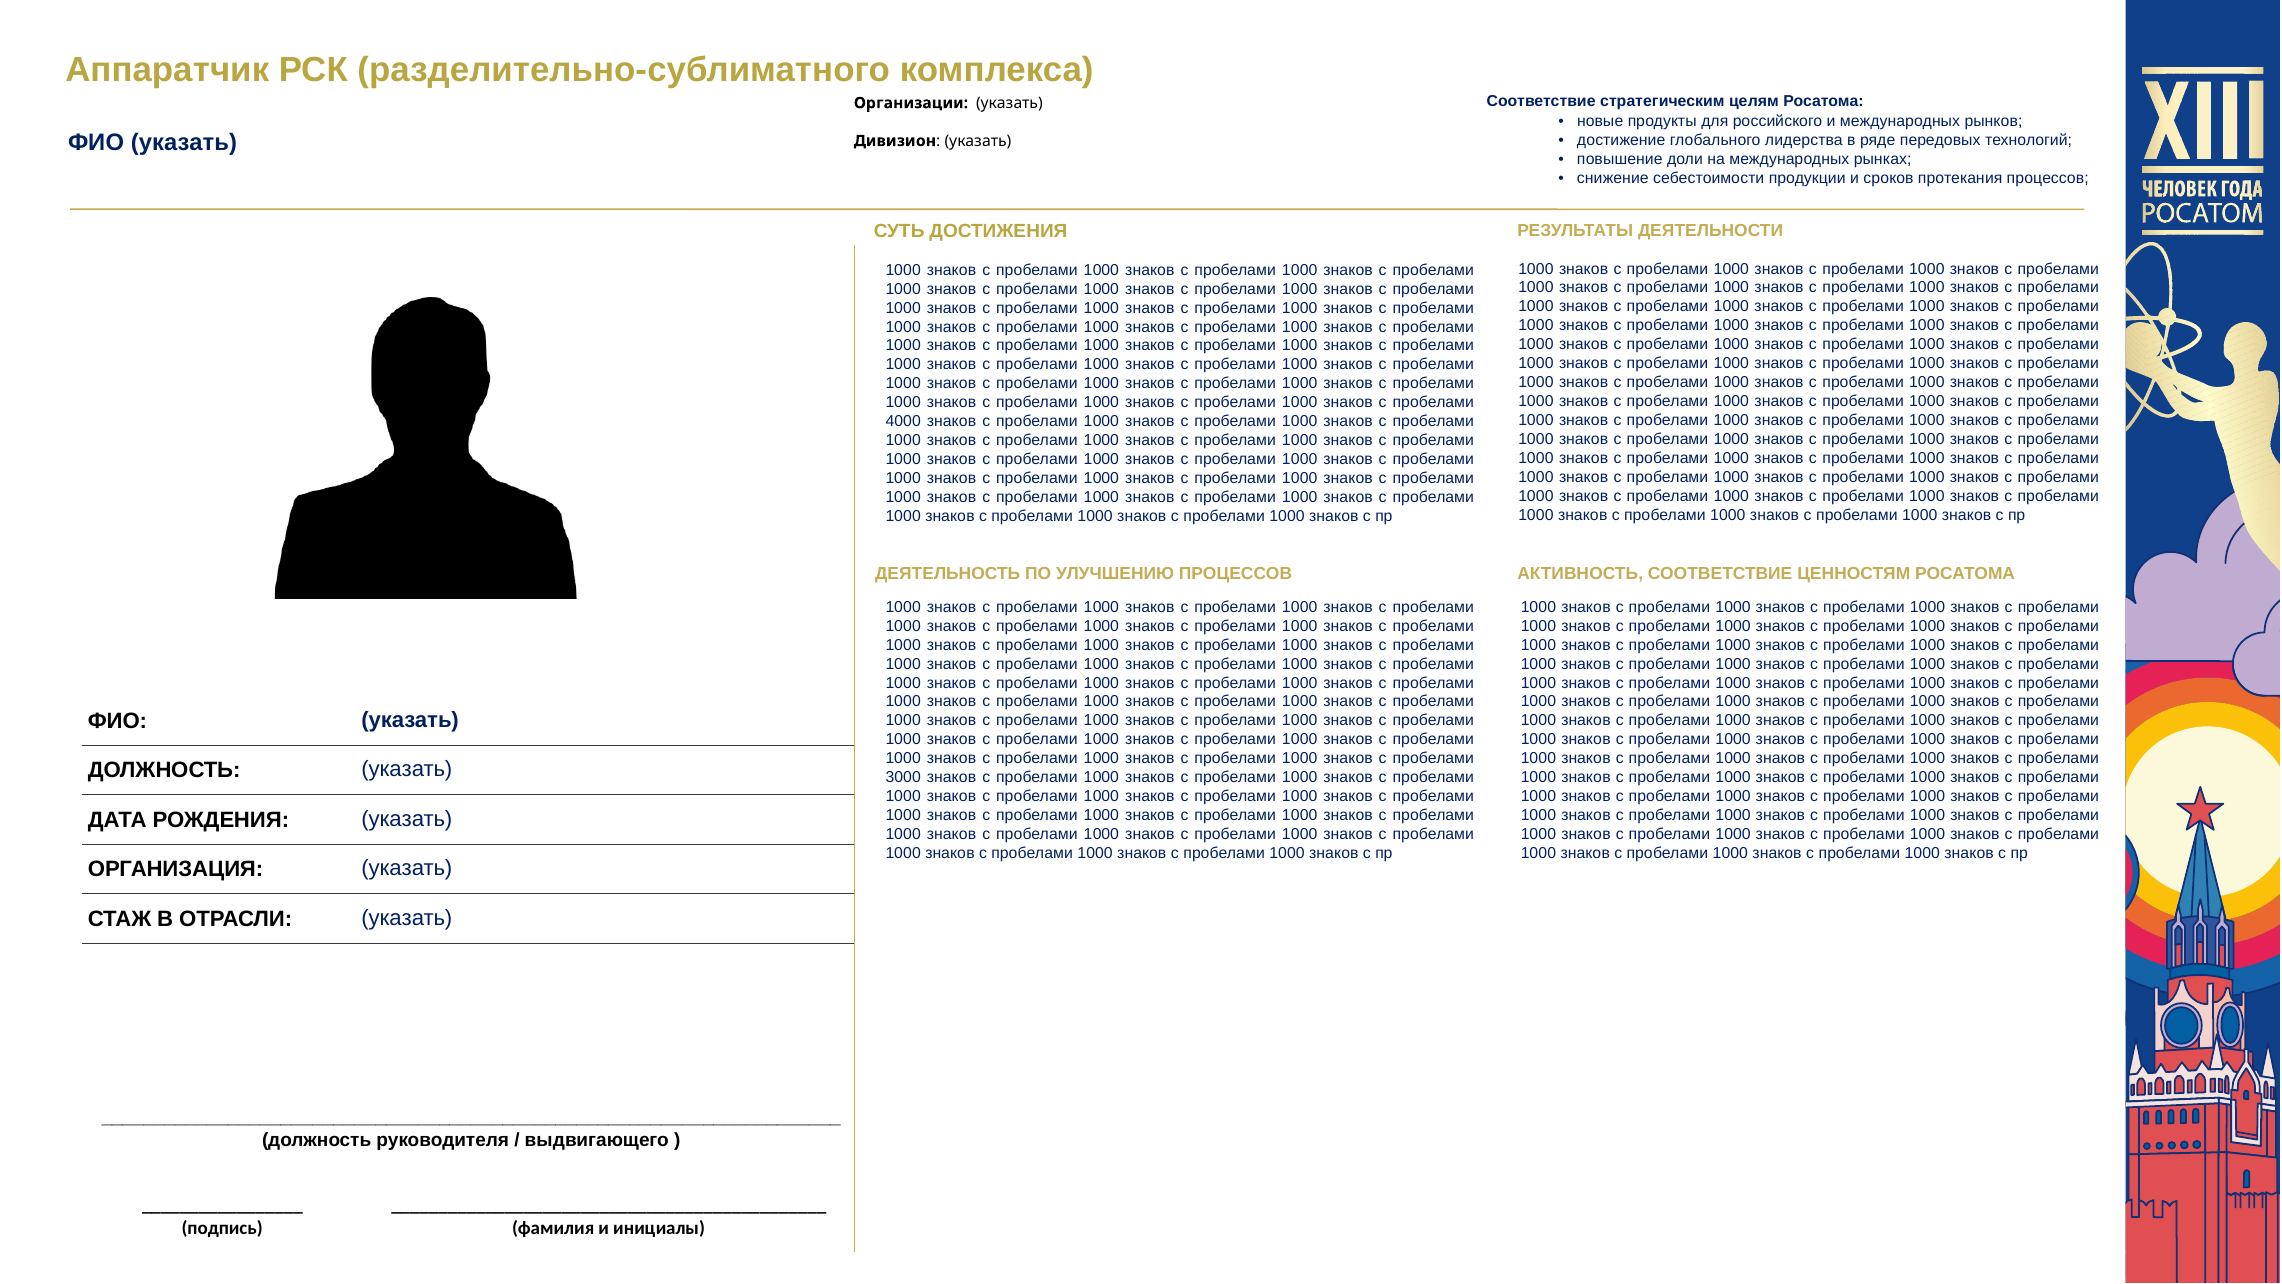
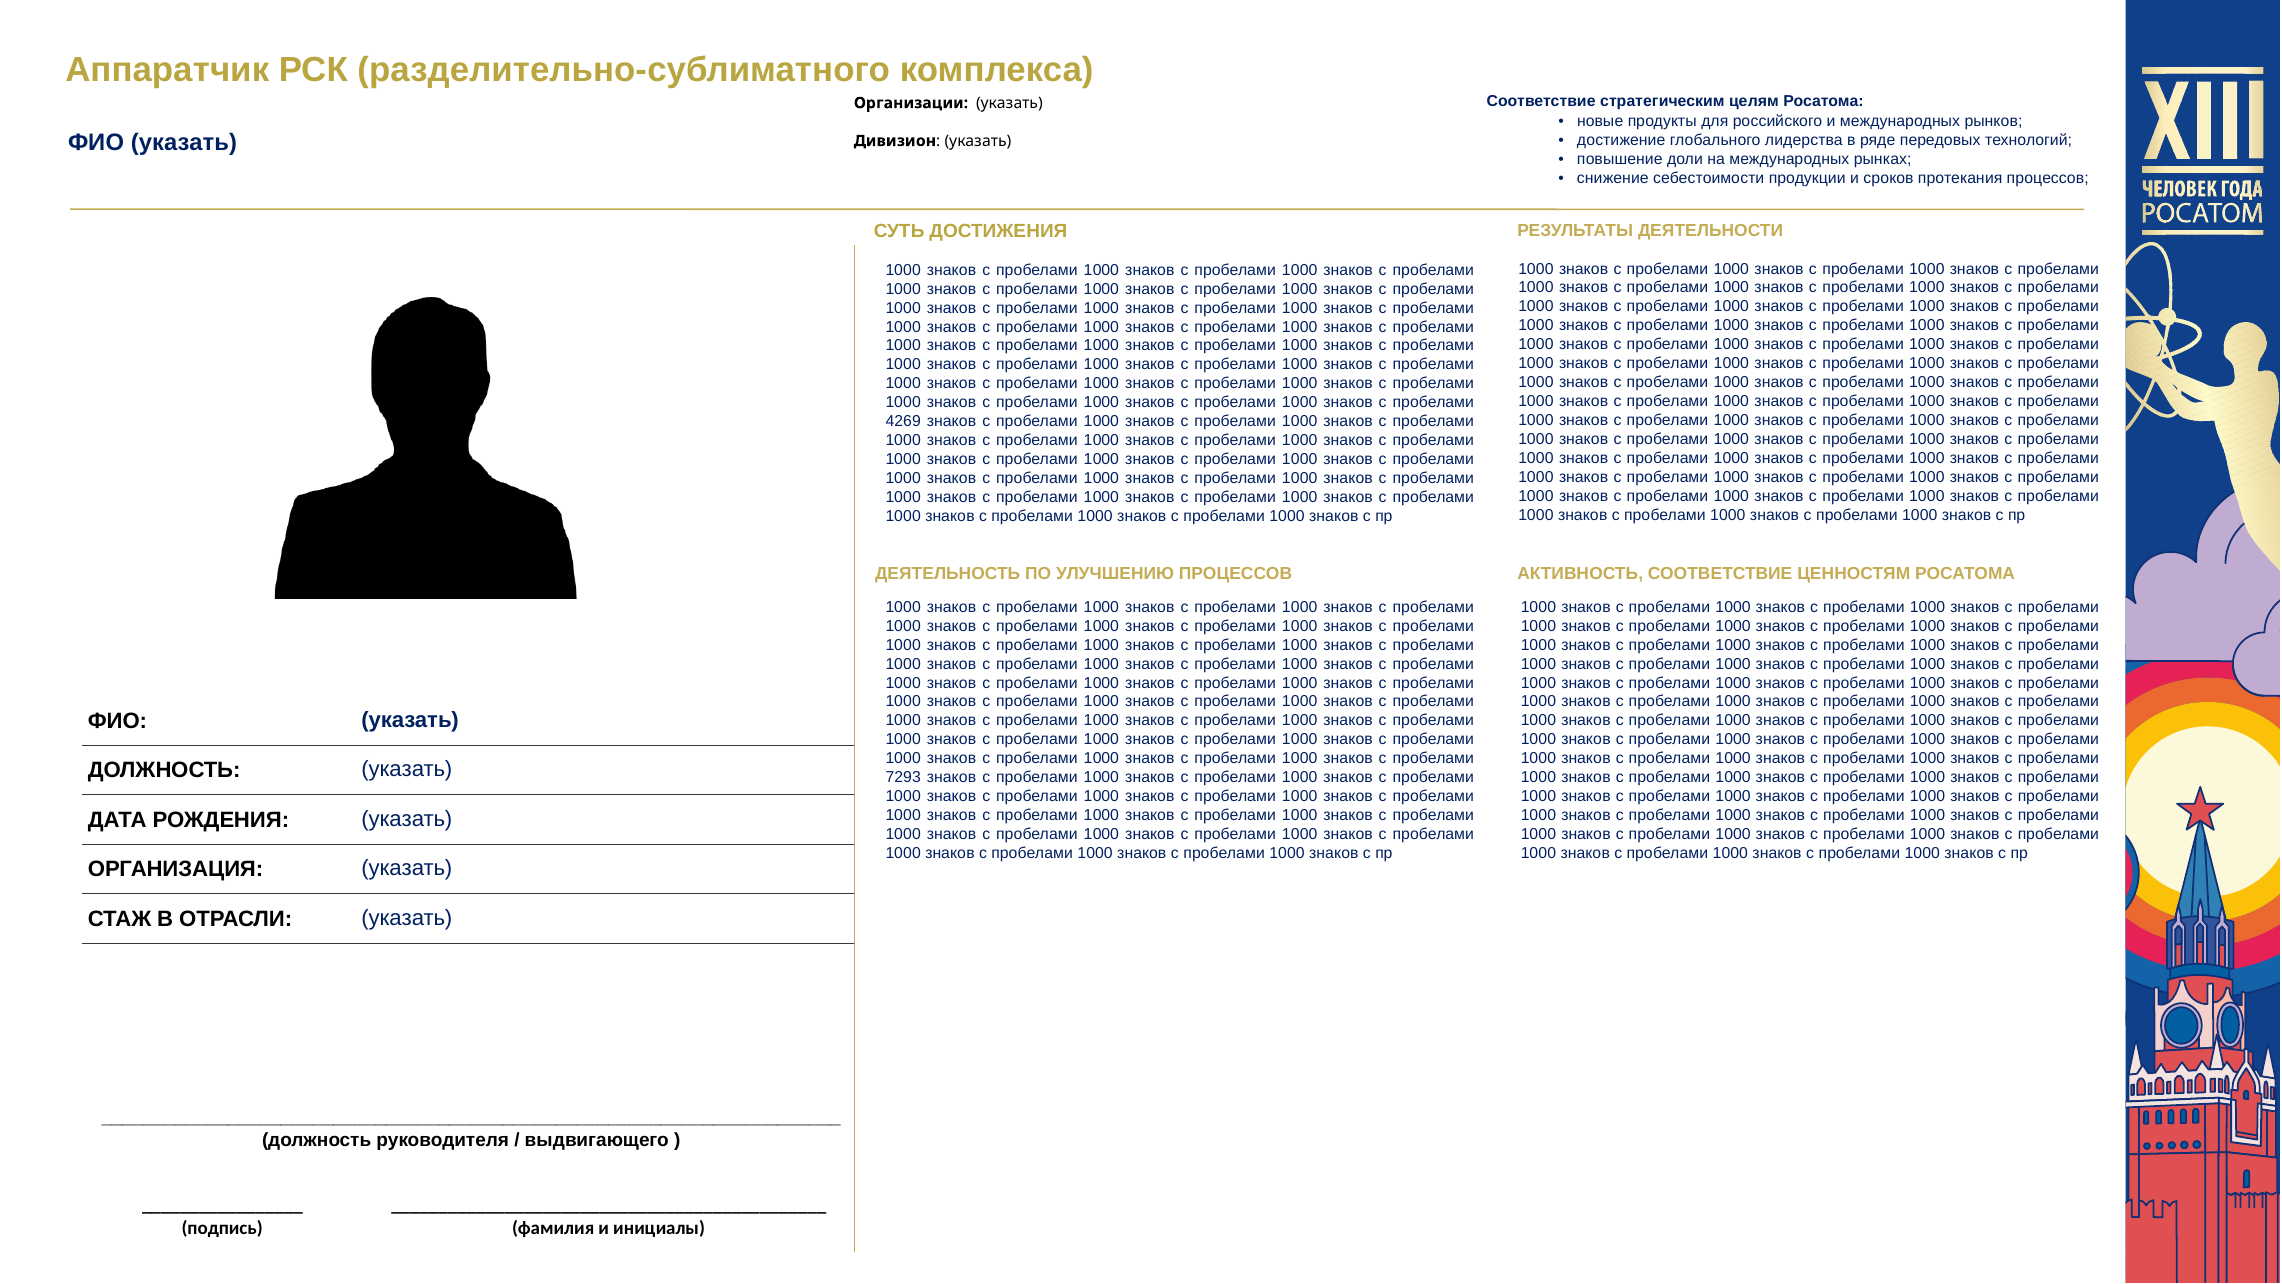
4000: 4000 -> 4269
3000: 3000 -> 7293
